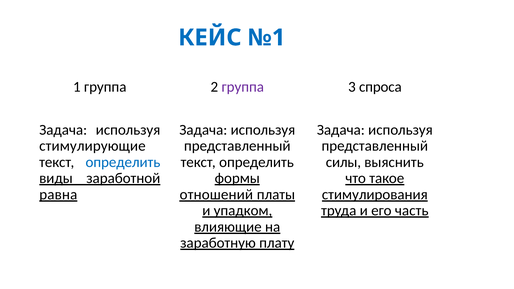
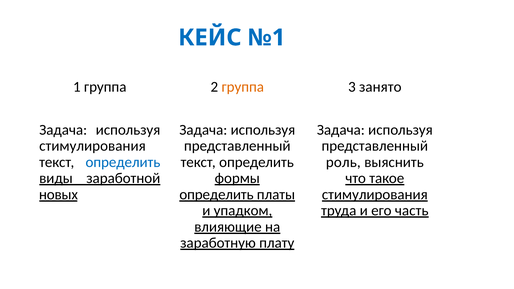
группа at (243, 87) colour: purple -> orange
спроса: спроса -> занято
стимулирующие at (92, 146): стимулирующие -> стимулирования
силы: силы -> роль
равна: равна -> новых
отношений at (216, 195): отношений -> определить
